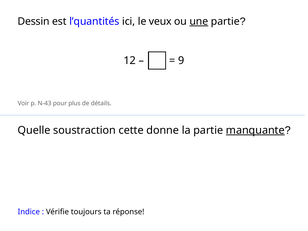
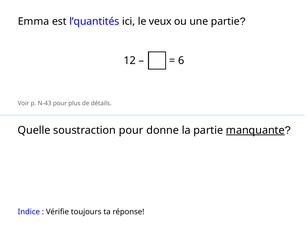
Dessin: Dessin -> Emma
une underline: present -> none
9: 9 -> 6
soustraction cette: cette -> pour
